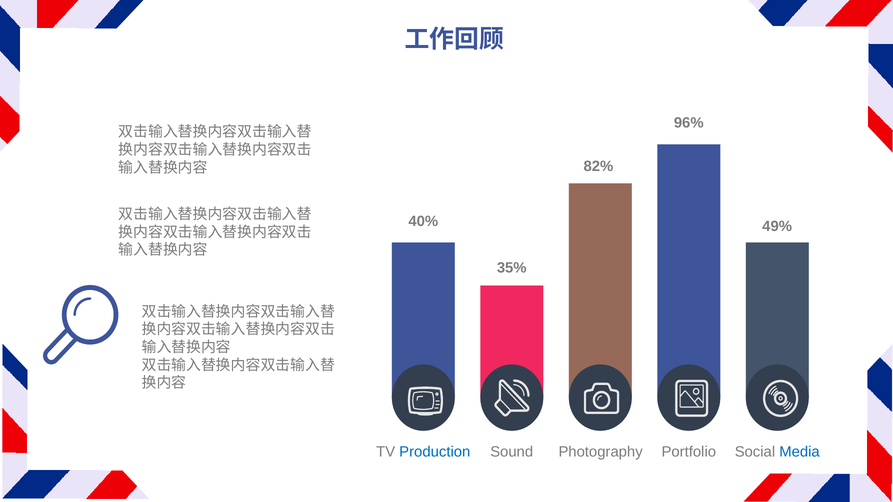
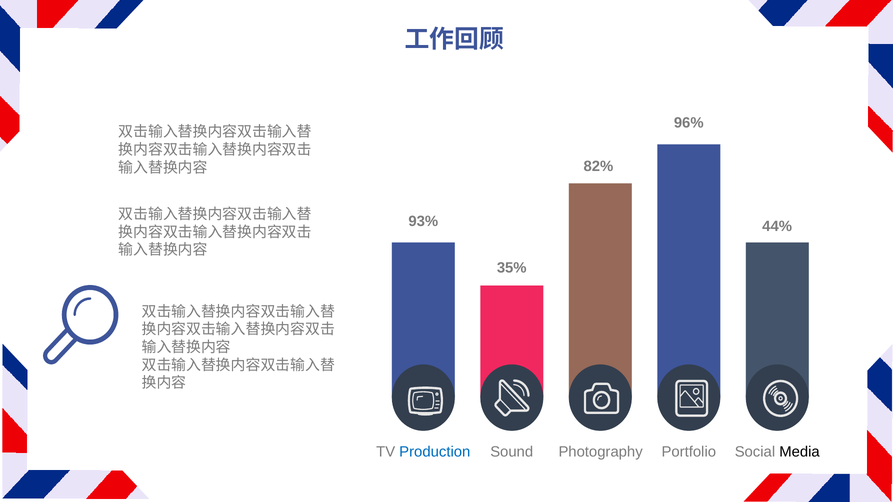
40%: 40% -> 93%
49%: 49% -> 44%
Media colour: blue -> black
